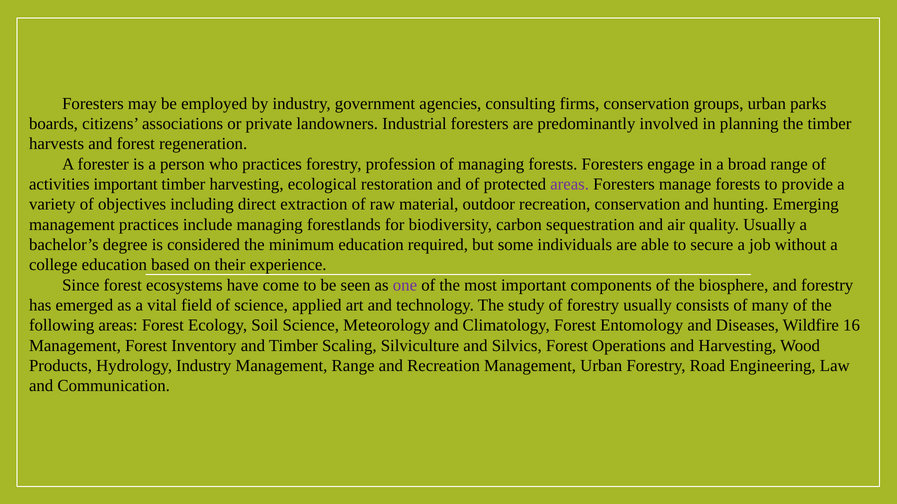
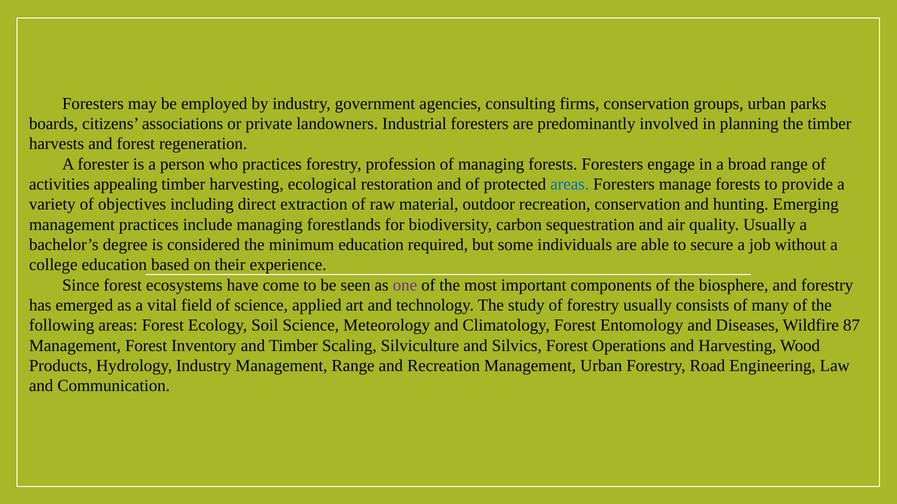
activities important: important -> appealing
areas at (570, 184) colour: purple -> blue
16: 16 -> 87
